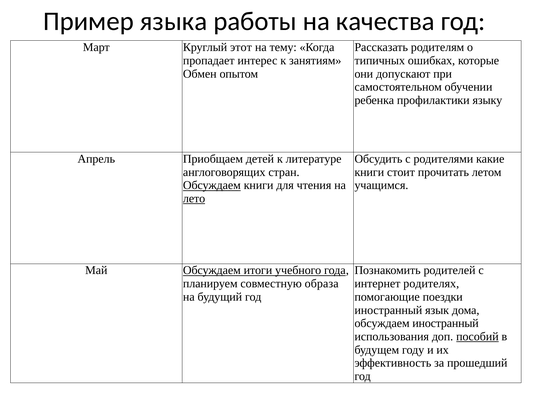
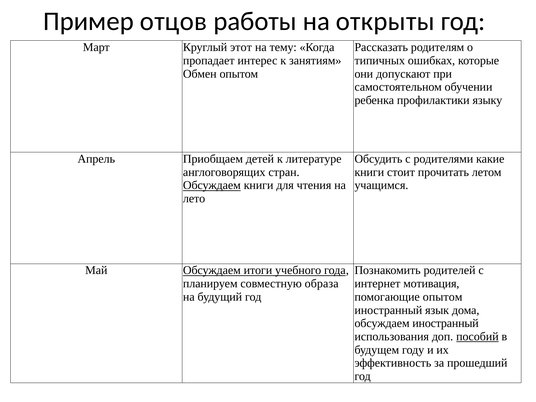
языка: языка -> отцов
качества: качества -> открыты
лето underline: present -> none
родителях: родителях -> мотивация
помогающие поездки: поездки -> опытом
